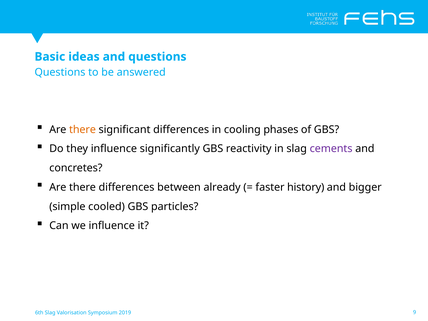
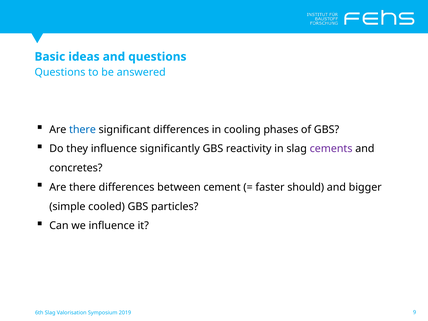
there at (82, 129) colour: orange -> blue
already: already -> cement
history: history -> should
